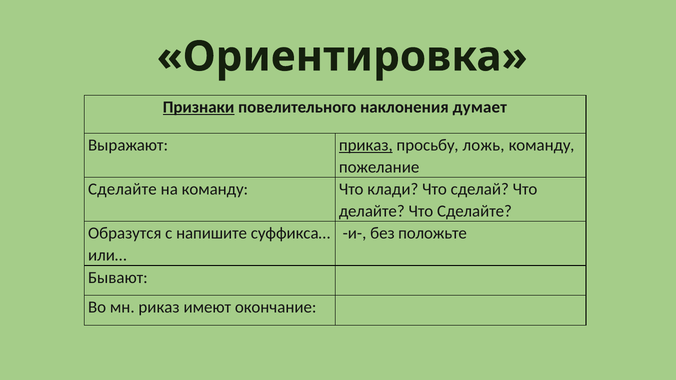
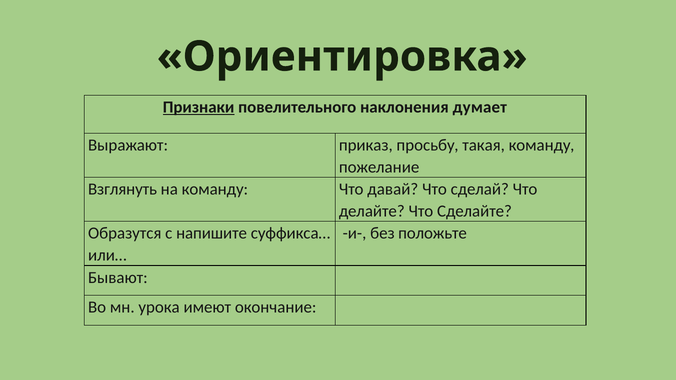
приказ underline: present -> none
ложь: ложь -> такая
Сделайте at (122, 189): Сделайте -> Взглянуть
клади: клади -> давай
риказ: риказ -> урока
